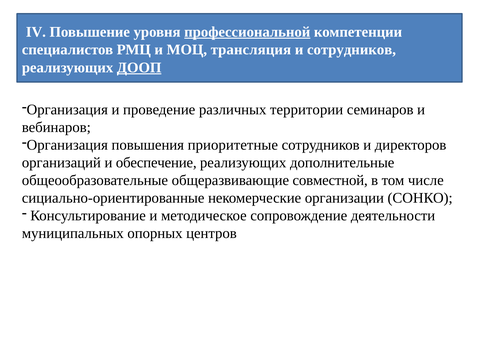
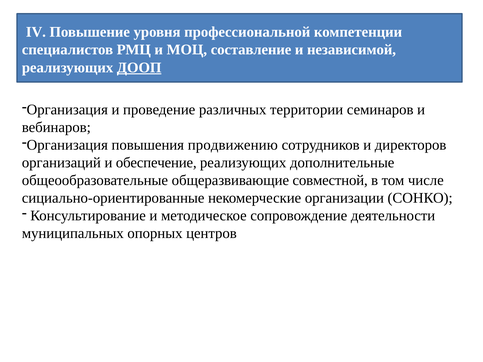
профессиональной underline: present -> none
трансляция: трансляция -> составление
и сотрудников: сотрудников -> независимой
приоритетные: приоритетные -> продвижению
